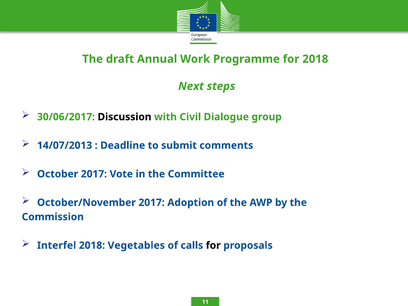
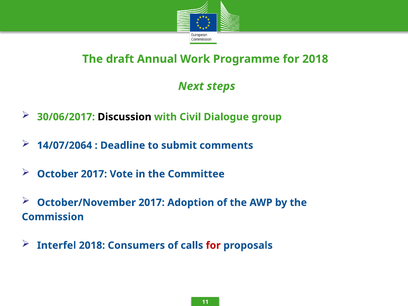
14/07/2013: 14/07/2013 -> 14/07/2064
Vegetables: Vegetables -> Consumers
for at (213, 245) colour: black -> red
